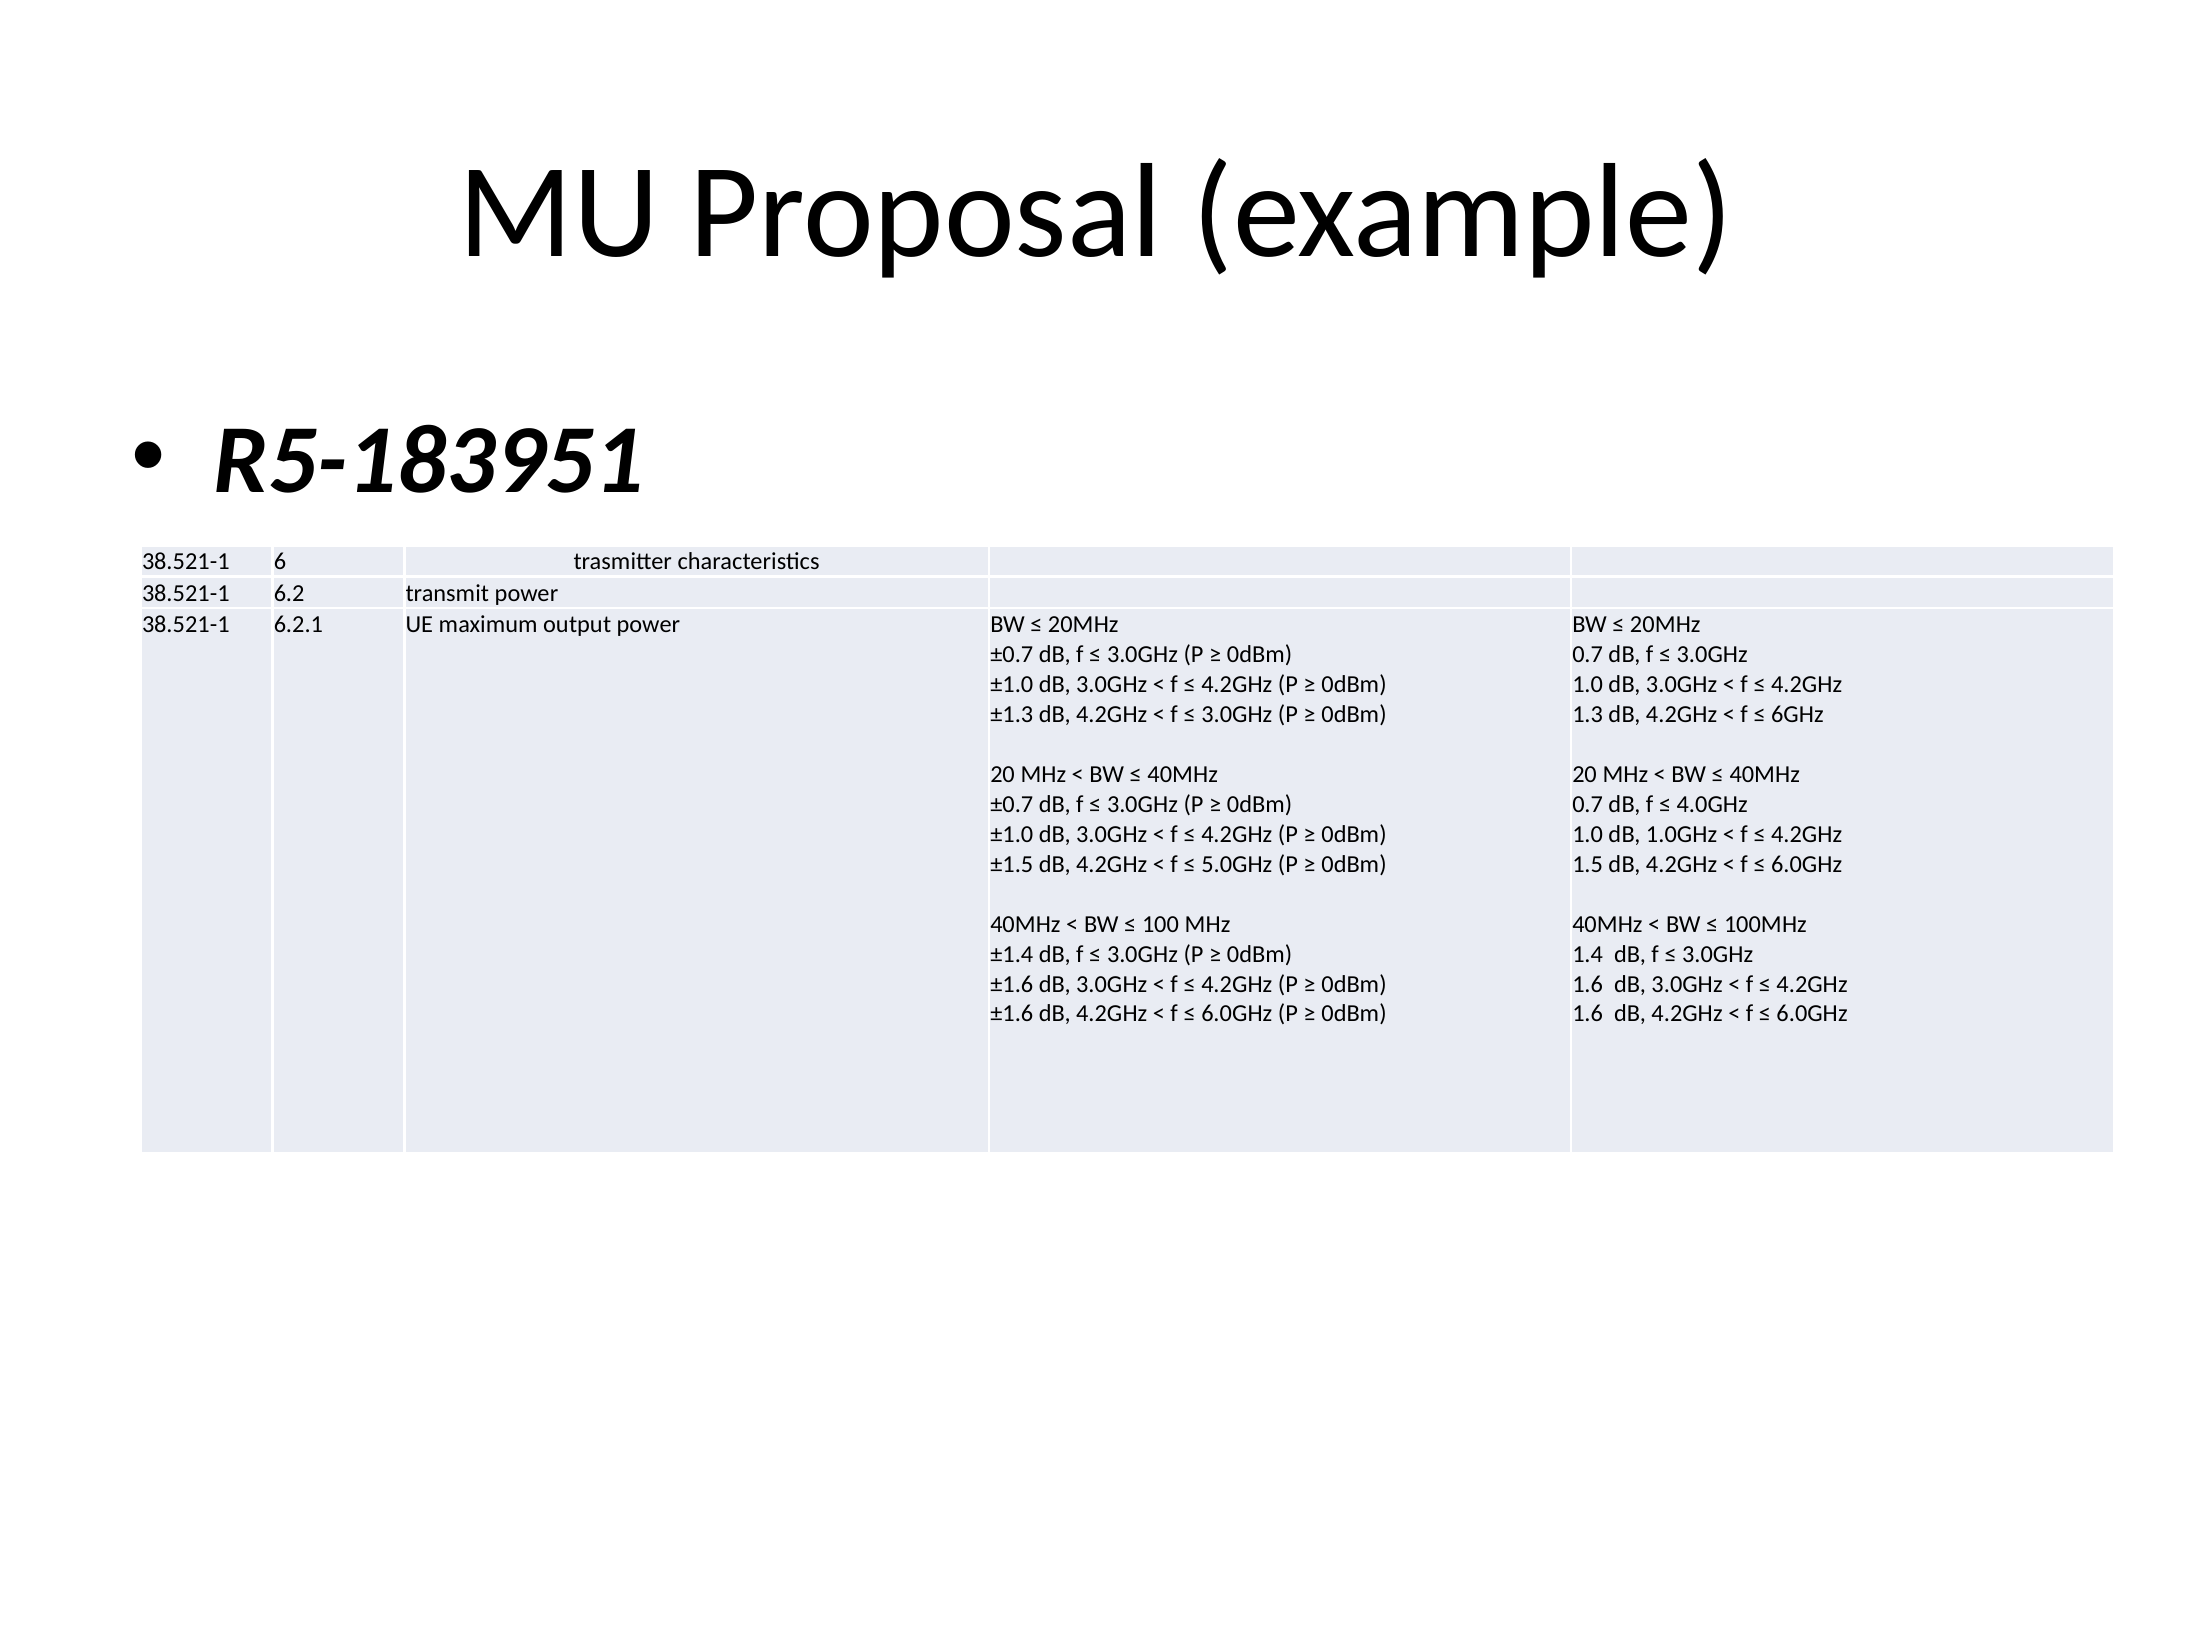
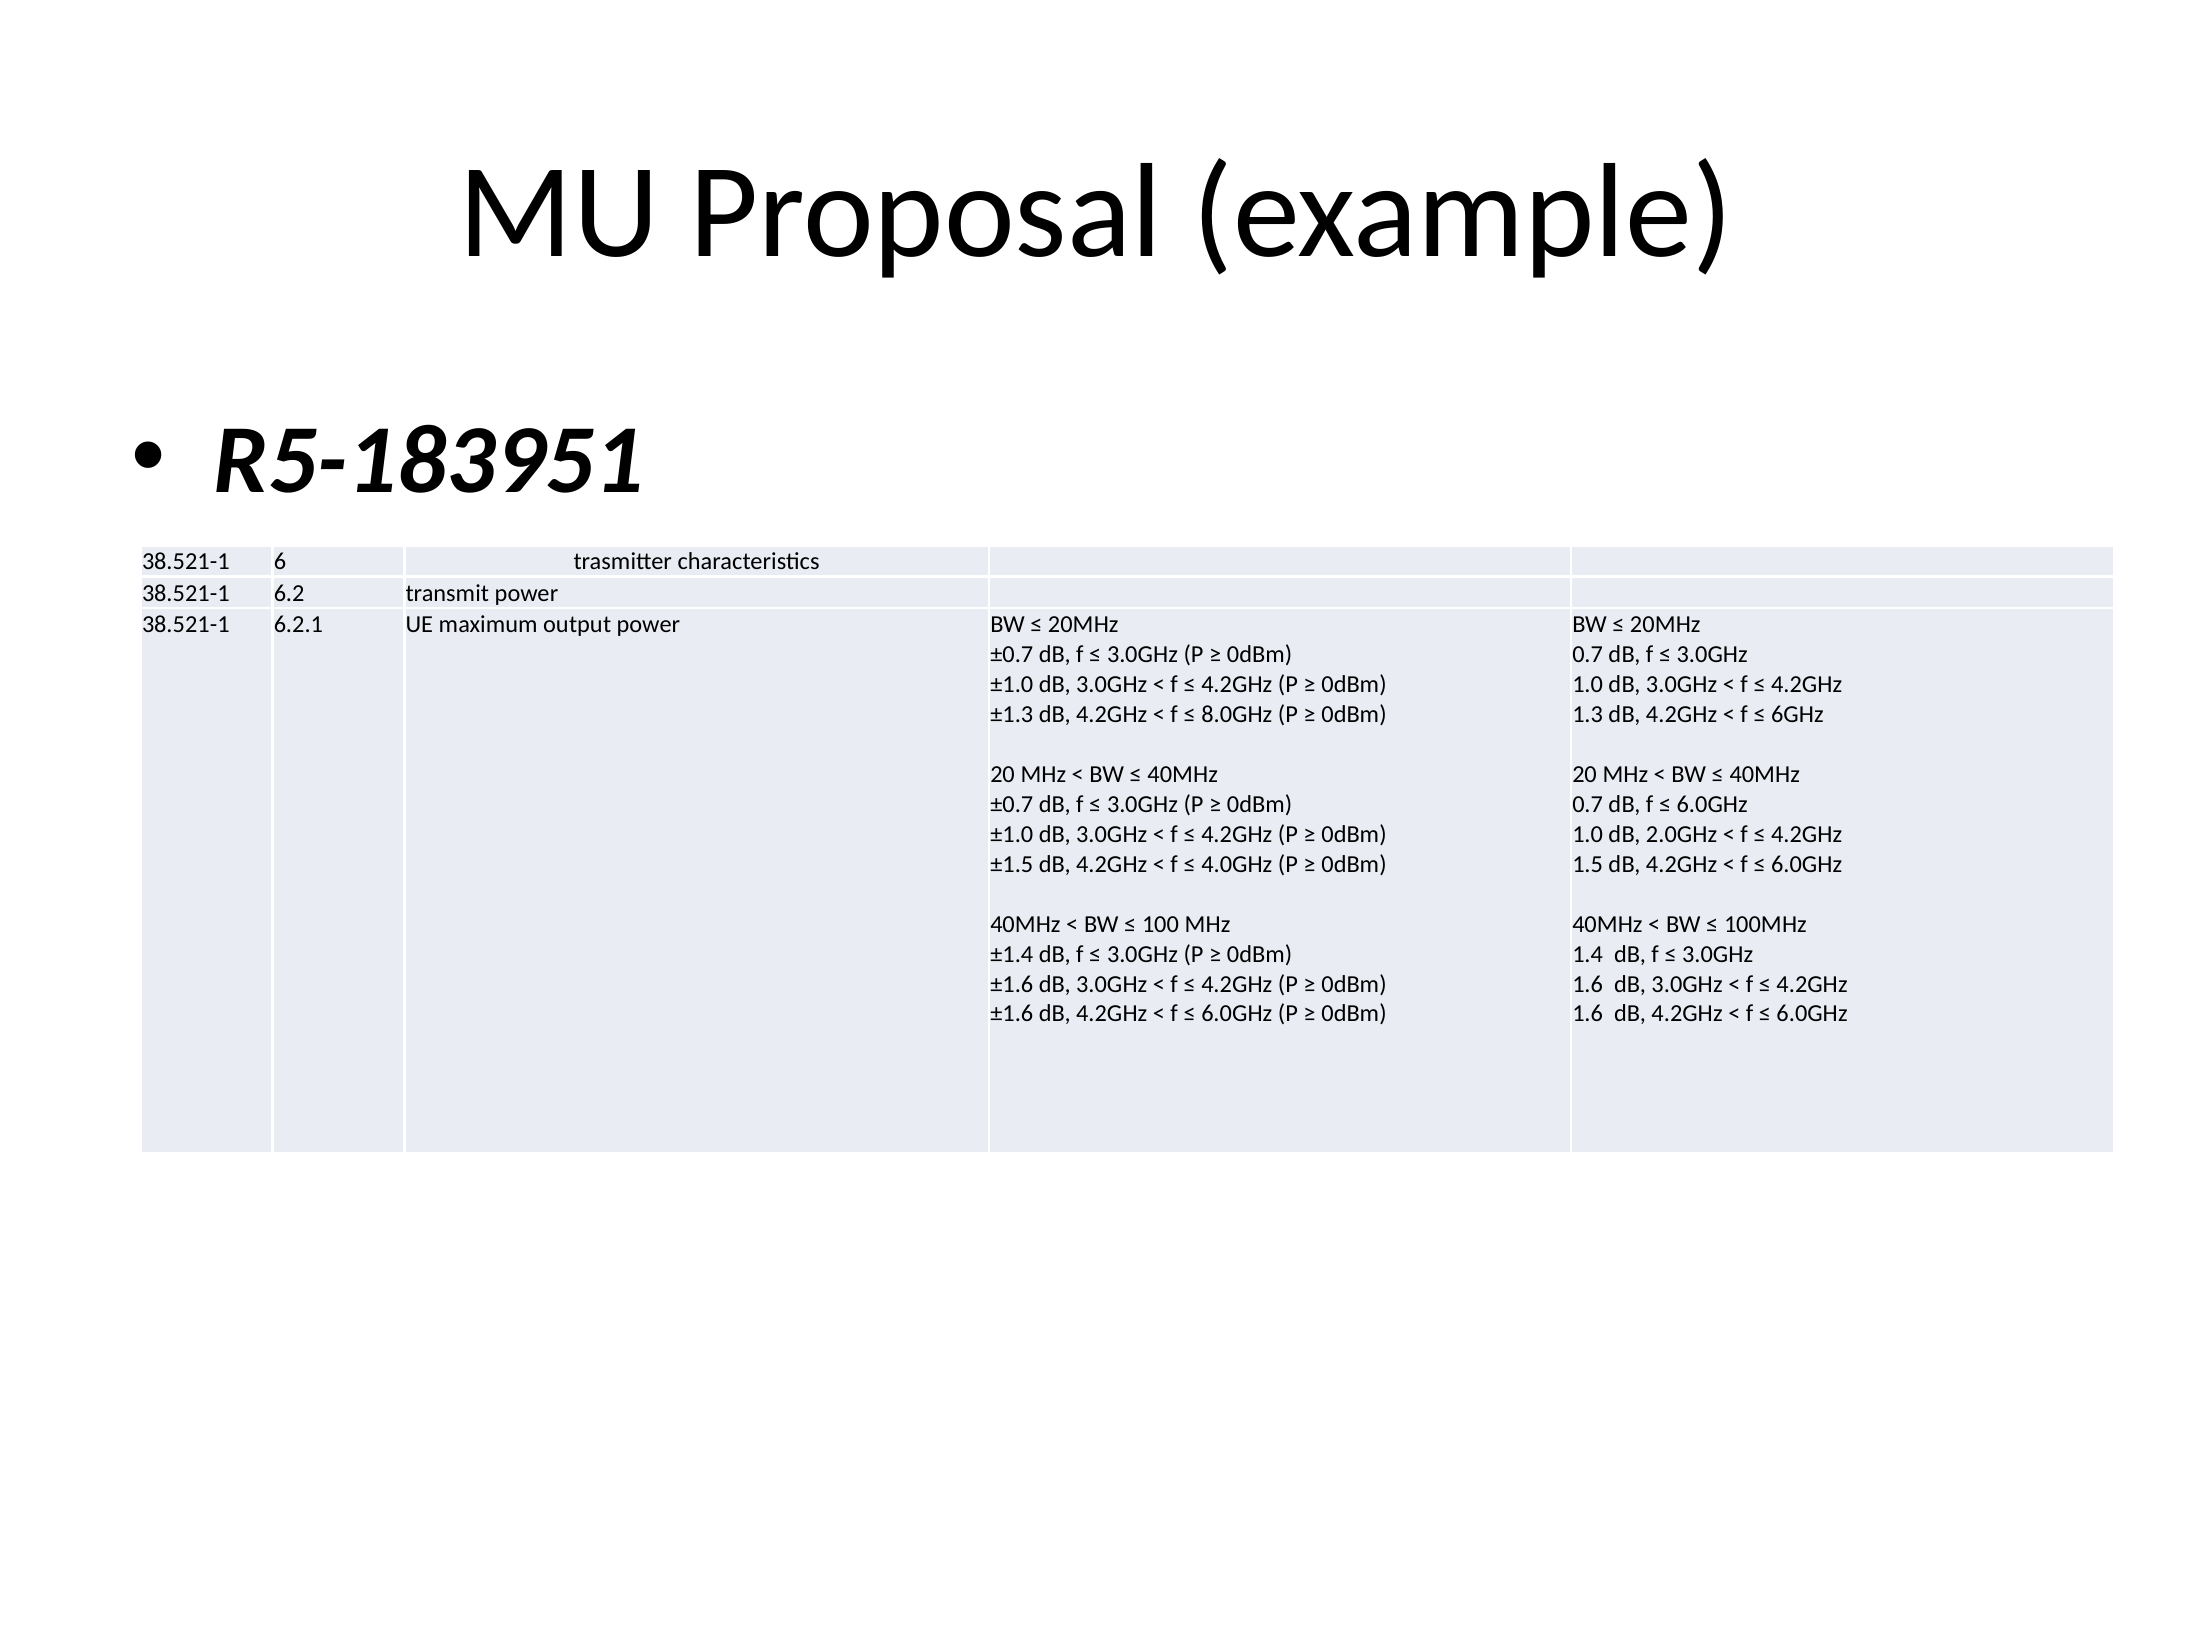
3.0GHz at (1237, 714): 3.0GHz -> 8.0GHz
4.0GHz at (1712, 804): 4.0GHz -> 6.0GHz
1.0GHz: 1.0GHz -> 2.0GHz
5.0GHz: 5.0GHz -> 4.0GHz
